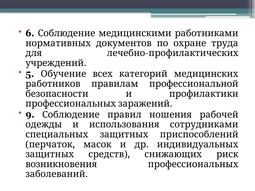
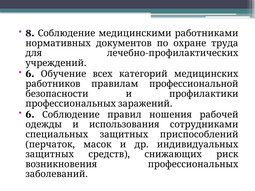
6: 6 -> 8
5 at (30, 74): 5 -> 6
9 at (30, 115): 9 -> 6
